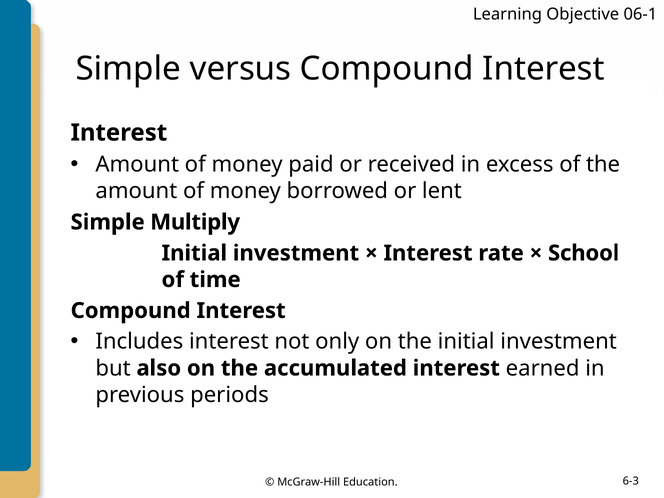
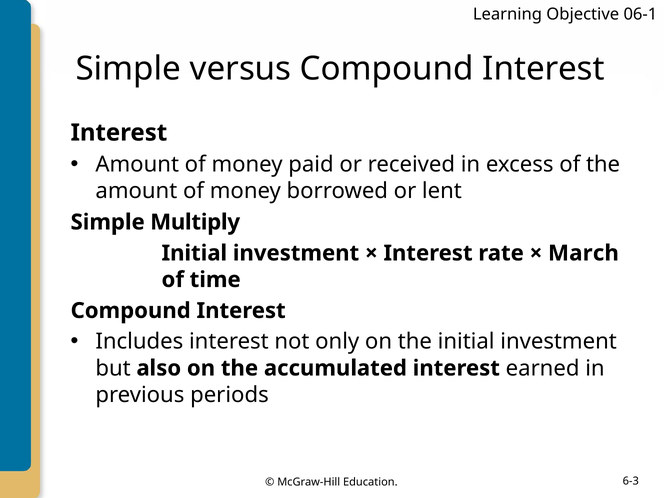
School: School -> March
